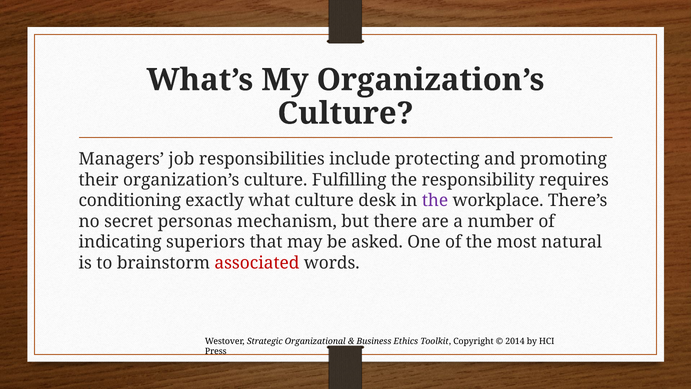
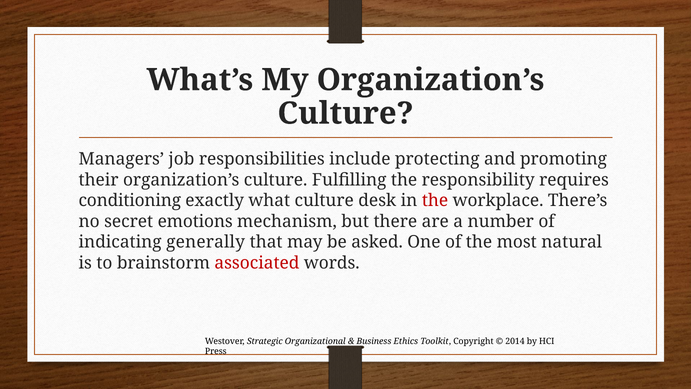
the at (435, 201) colour: purple -> red
personas: personas -> emotions
superiors: superiors -> generally
